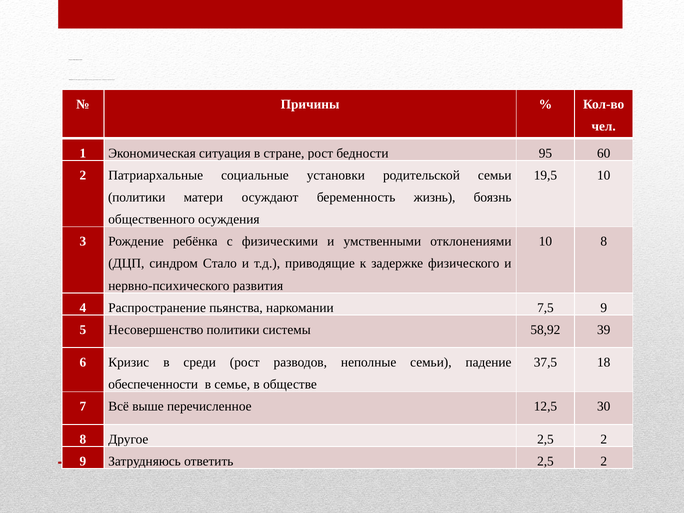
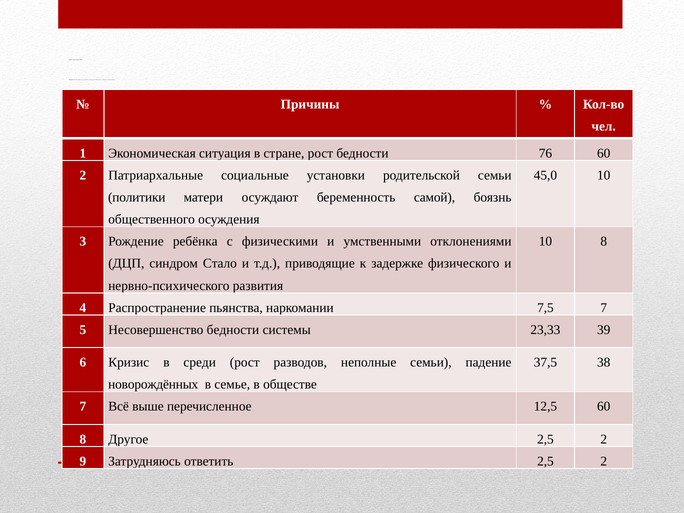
95: 95 -> 76
19,5: 19,5 -> 45,0
жизнь: жизнь -> самой
7,5 9: 9 -> 7
Несовершенство политики: политики -> бедности
58,92: 58,92 -> 23,33
18: 18 -> 38
обеспеченности: обеспеченности -> новорождённых
12,5 30: 30 -> 60
